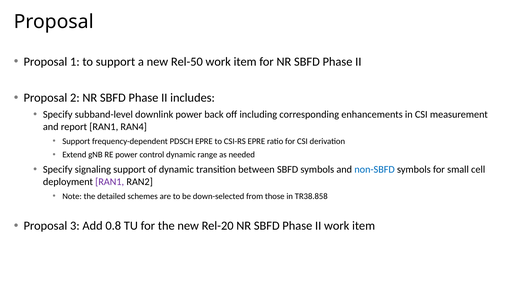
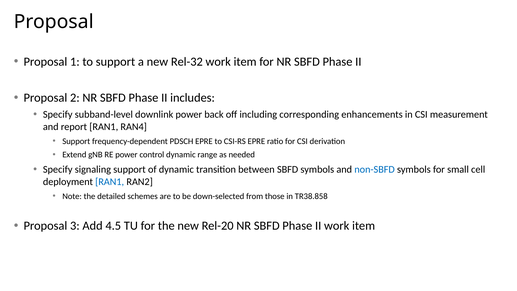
Rel-50: Rel-50 -> Rel-32
RAN1 at (110, 182) colour: purple -> blue
0.8: 0.8 -> 4.5
